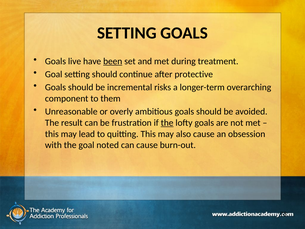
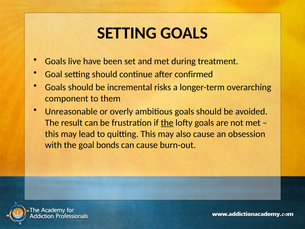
been underline: present -> none
protective: protective -> confirmed
noted: noted -> bonds
